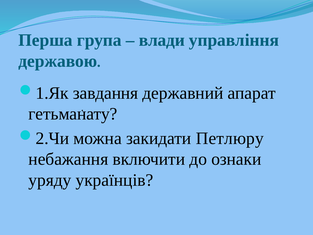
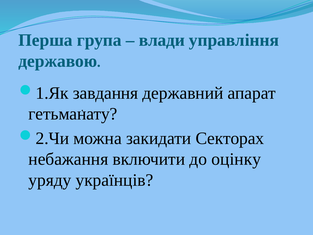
Петлюру: Петлюру -> Секторах
ознаки: ознаки -> оцінку
